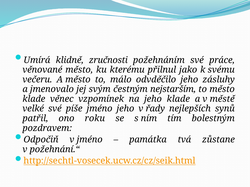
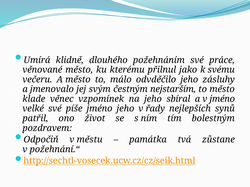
zručnosti: zručnosti -> dlouhého
jeho klade: klade -> sbíral
v městě: městě -> jméno
roku: roku -> život
v jméno: jméno -> městu
